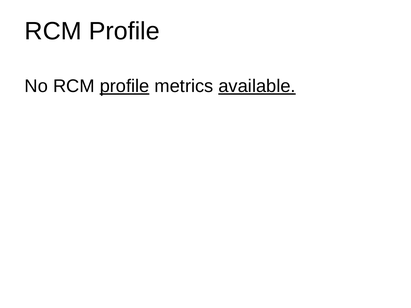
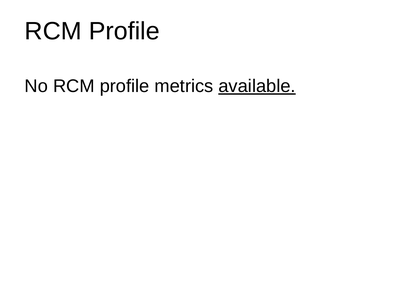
profile at (125, 86) underline: present -> none
